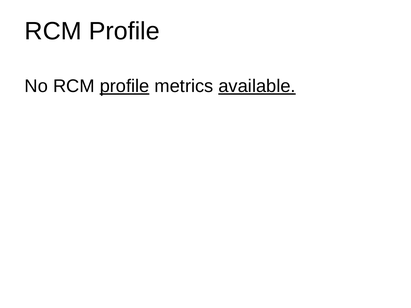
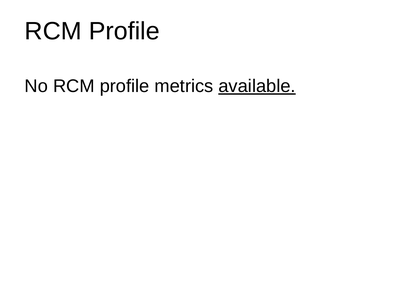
profile at (125, 86) underline: present -> none
